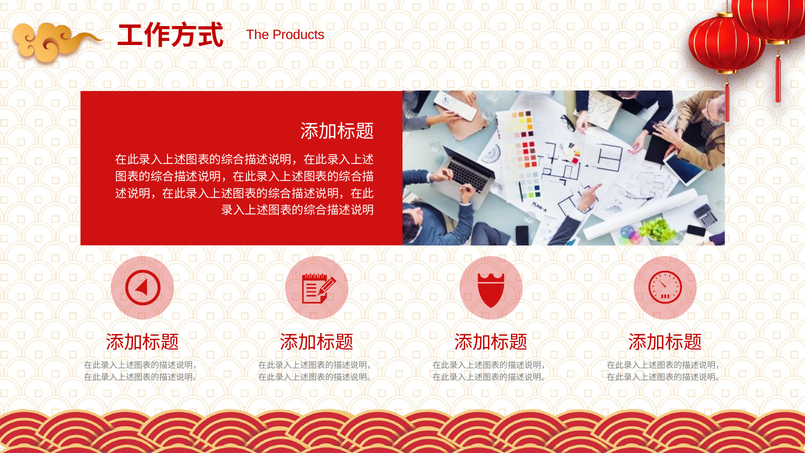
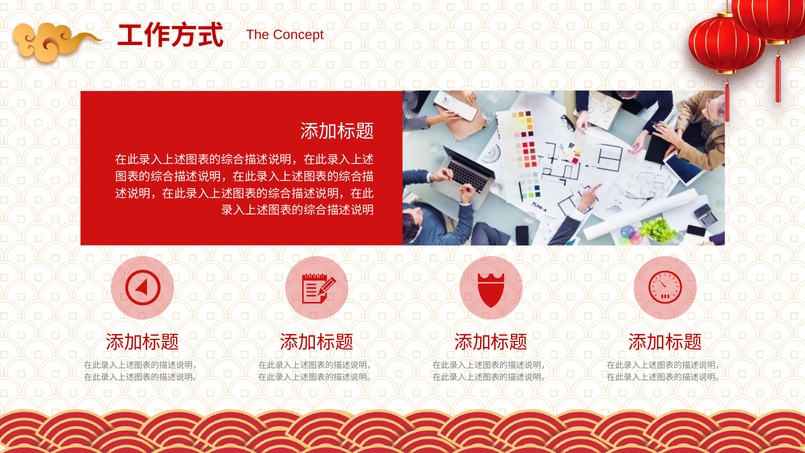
Products: Products -> Concept
